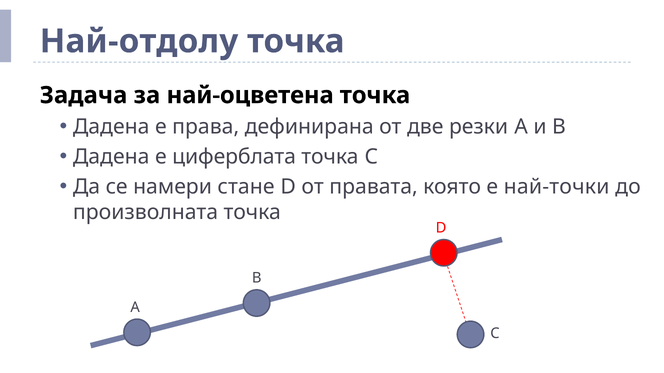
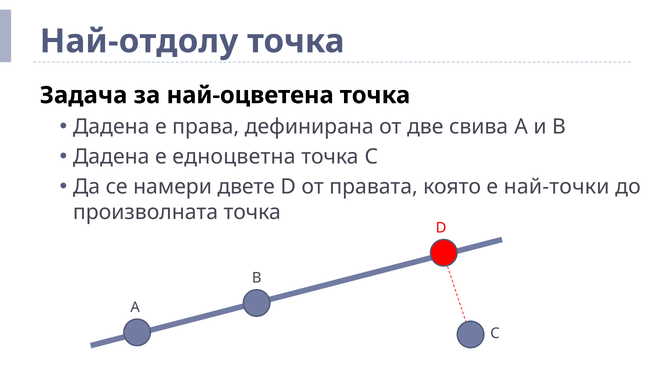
резки: резки -> свива
циферблата: циферблата -> едноцветна
стане: стане -> двете
